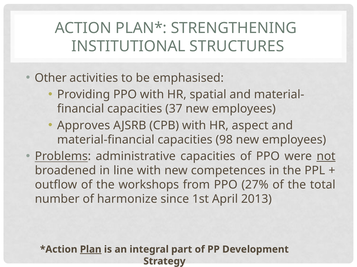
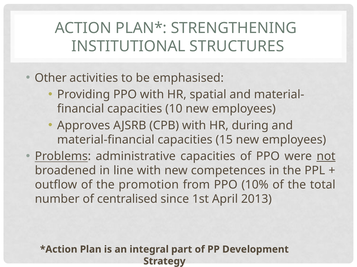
37: 37 -> 10
aspect: aspect -> during
98: 98 -> 15
workshops: workshops -> promotion
27%: 27% -> 10%
harmonize: harmonize -> centralised
Plan underline: present -> none
